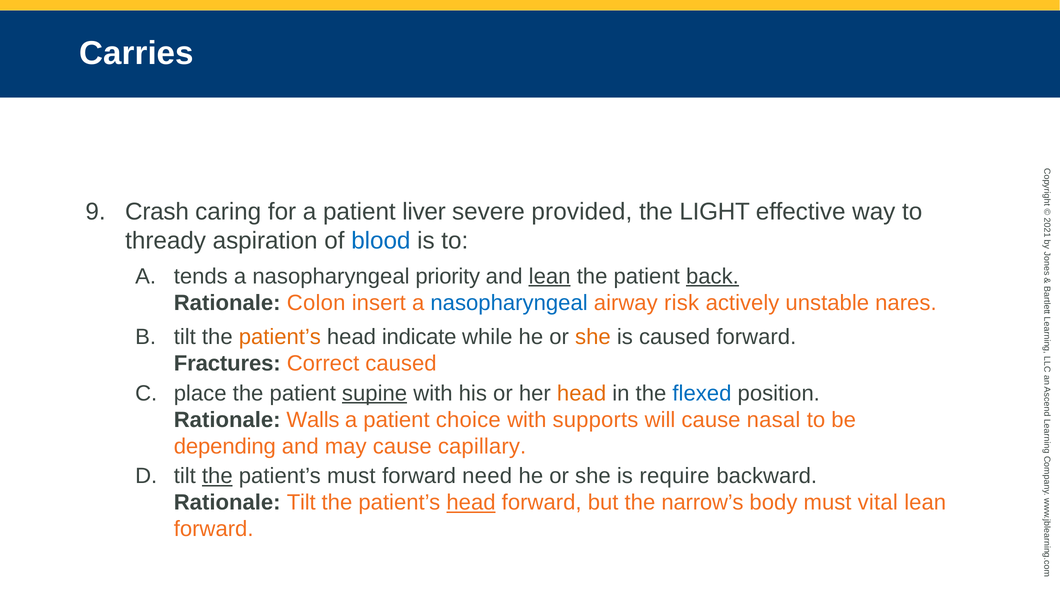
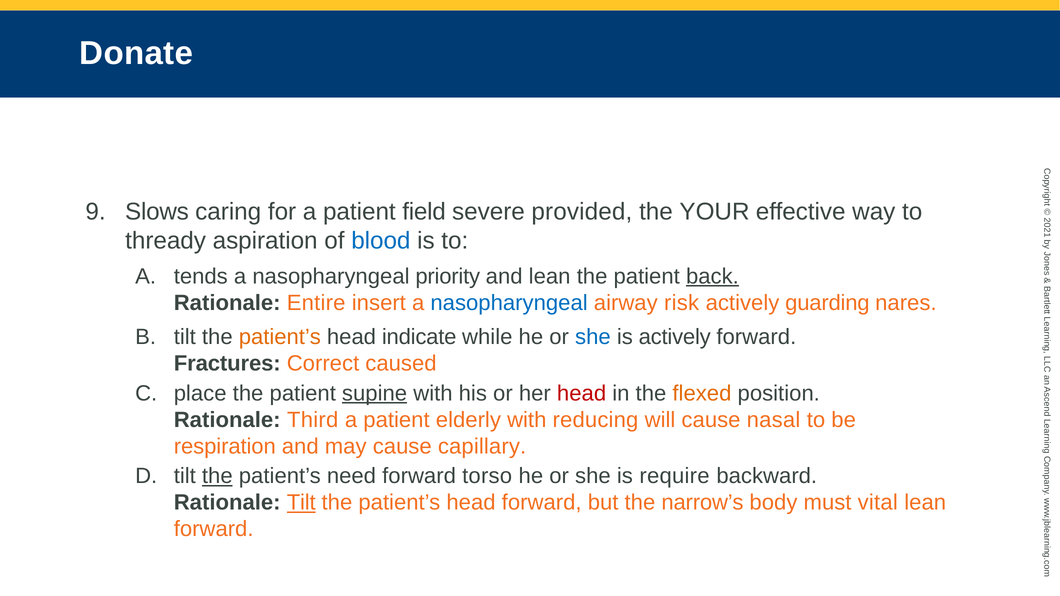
Carries: Carries -> Donate
Crash: Crash -> Slows
liver: liver -> field
LIGHT: LIGHT -> YOUR
lean at (550, 276) underline: present -> none
Colon: Colon -> Entire
unstable: unstable -> guarding
she at (593, 337) colour: orange -> blue
is caused: caused -> actively
head at (582, 393) colour: orange -> red
flexed colour: blue -> orange
Walls: Walls -> Third
choice: choice -> elderly
supports: supports -> reducing
depending: depending -> respiration
patient’s must: must -> need
need: need -> torso
Tilt at (301, 503) underline: none -> present
head at (471, 503) underline: present -> none
